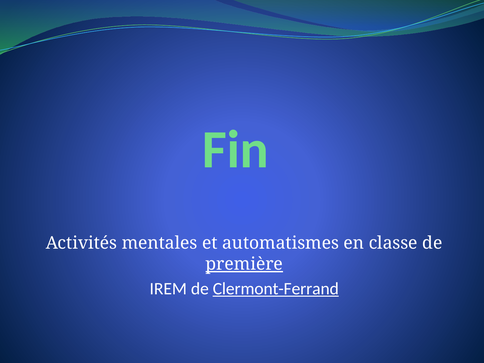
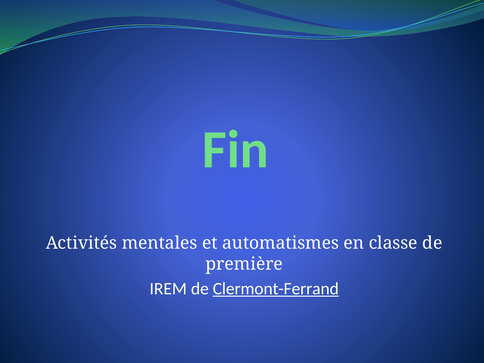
première underline: present -> none
